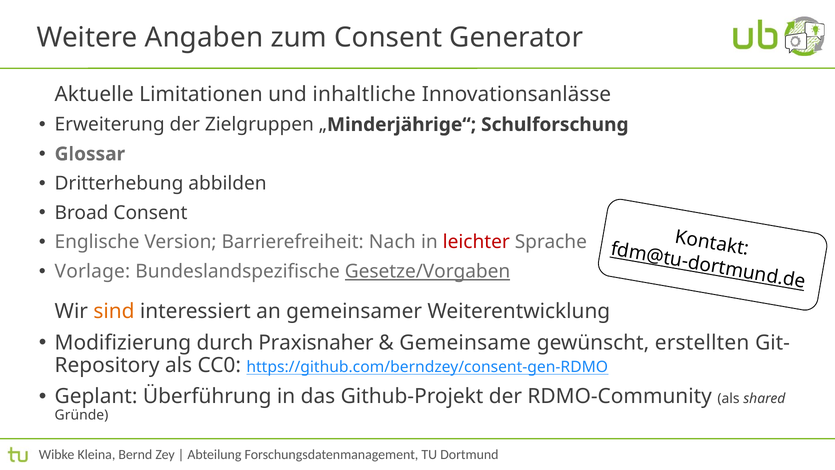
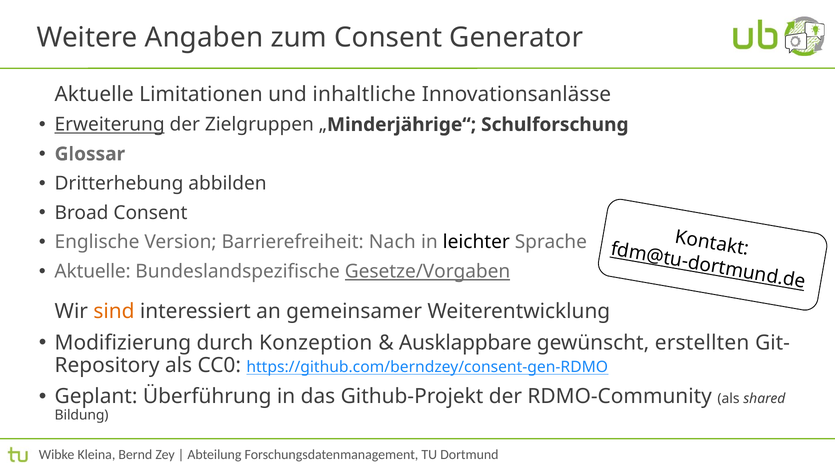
Erweiterung underline: none -> present
leichter colour: red -> black
Vorlage at (92, 271): Vorlage -> Aktuelle
Praxisnaher: Praxisnaher -> Konzeption
Gemeinsame: Gemeinsame -> Ausklappbare
Gründe: Gründe -> Bildung
